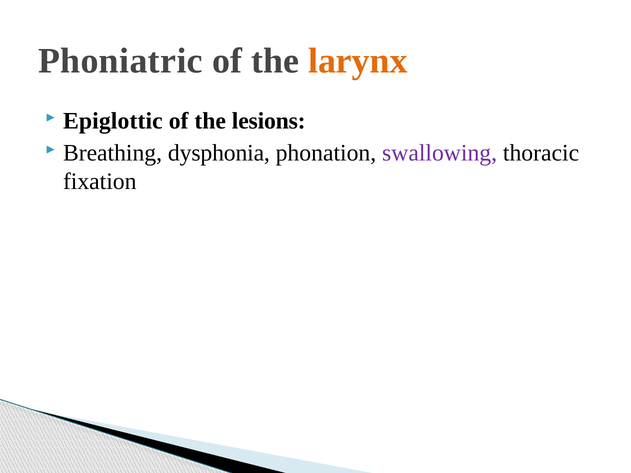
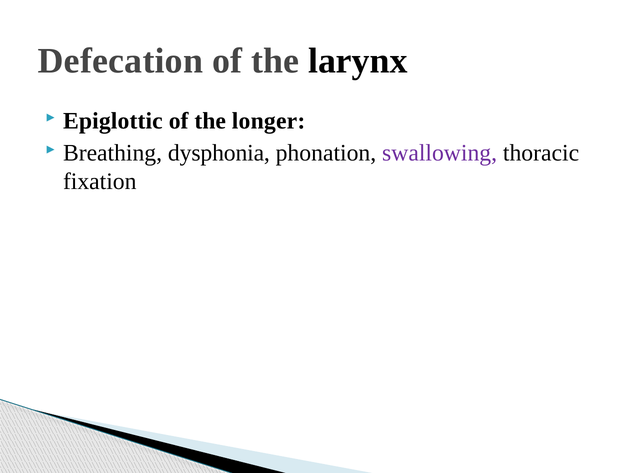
Phoniatric: Phoniatric -> Defecation
larynx colour: orange -> black
lesions: lesions -> longer
